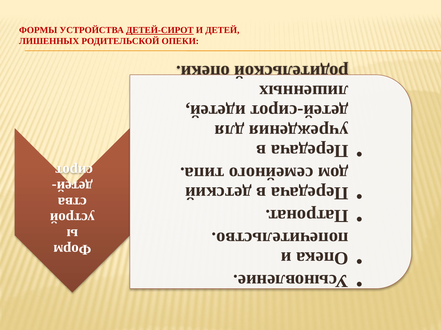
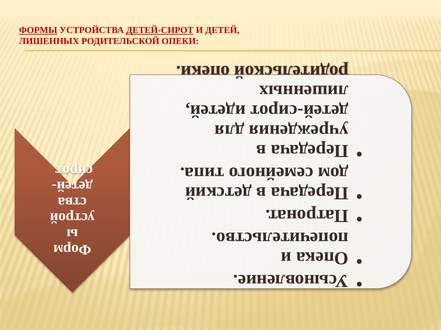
ФОРМЫ underline: none -> present
